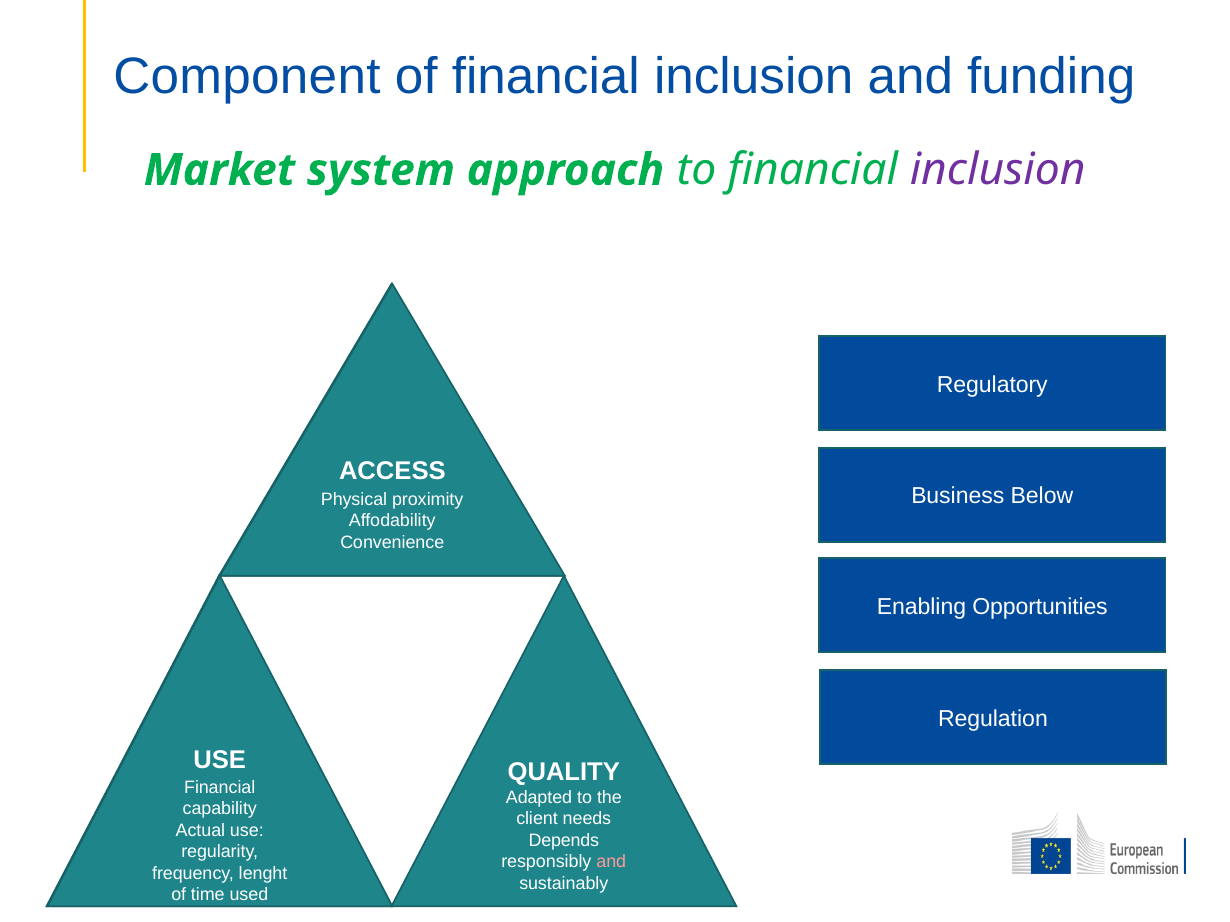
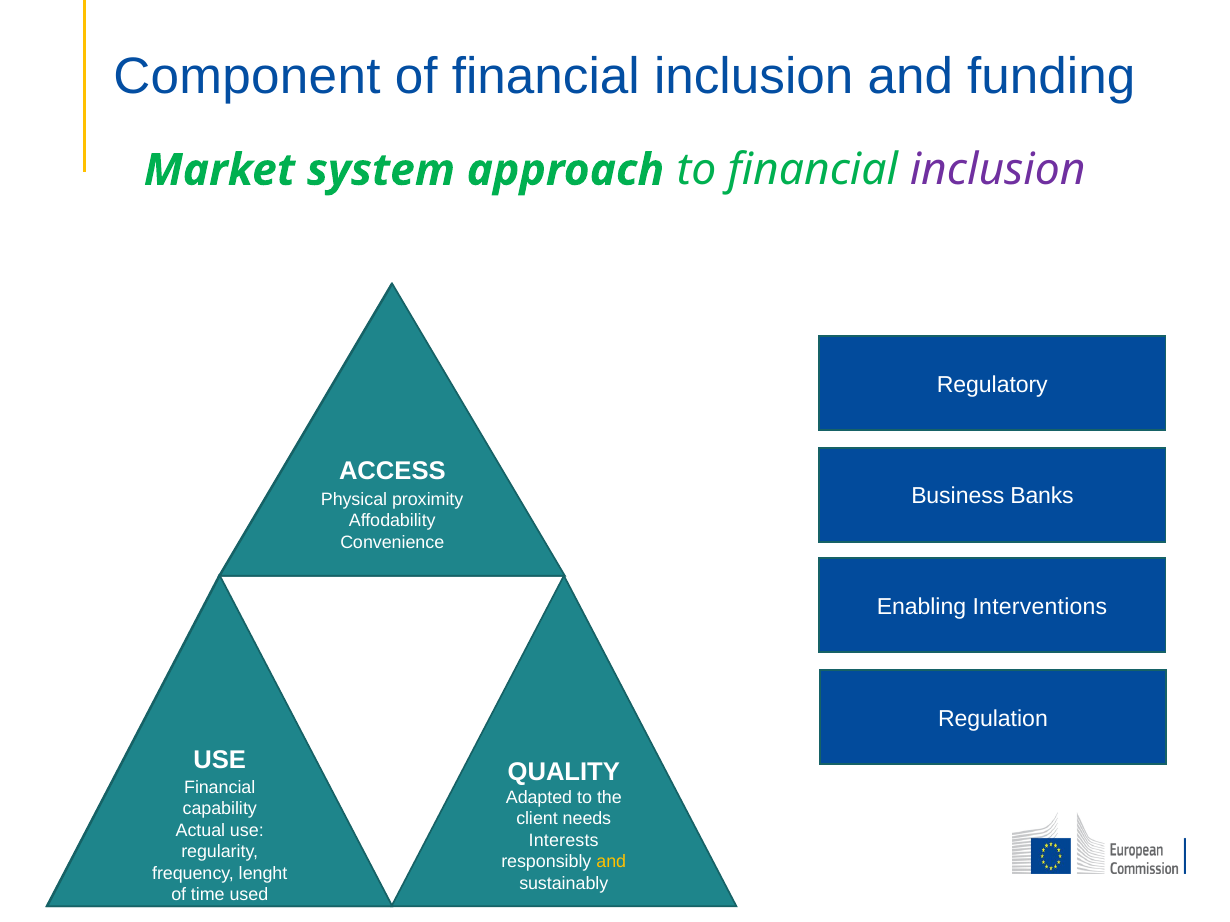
Below: Below -> Banks
Opportunities: Opportunities -> Interventions
Depends: Depends -> Interests
and at (611, 862) colour: pink -> yellow
